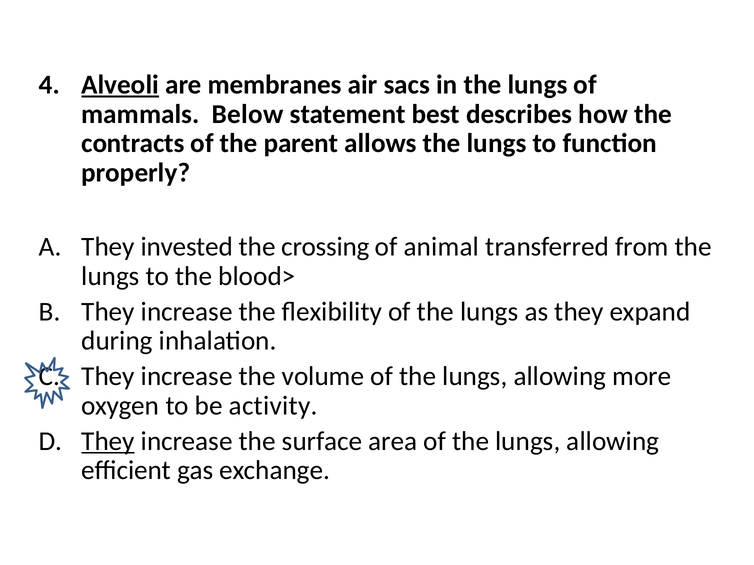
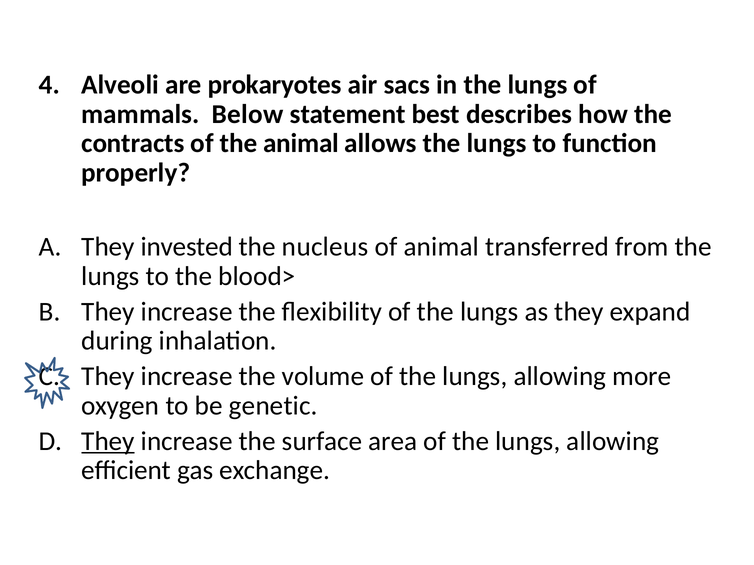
Alveoli underline: present -> none
membranes: membranes -> prokaryotes
the parent: parent -> animal
crossing: crossing -> nucleus
activity: activity -> genetic
